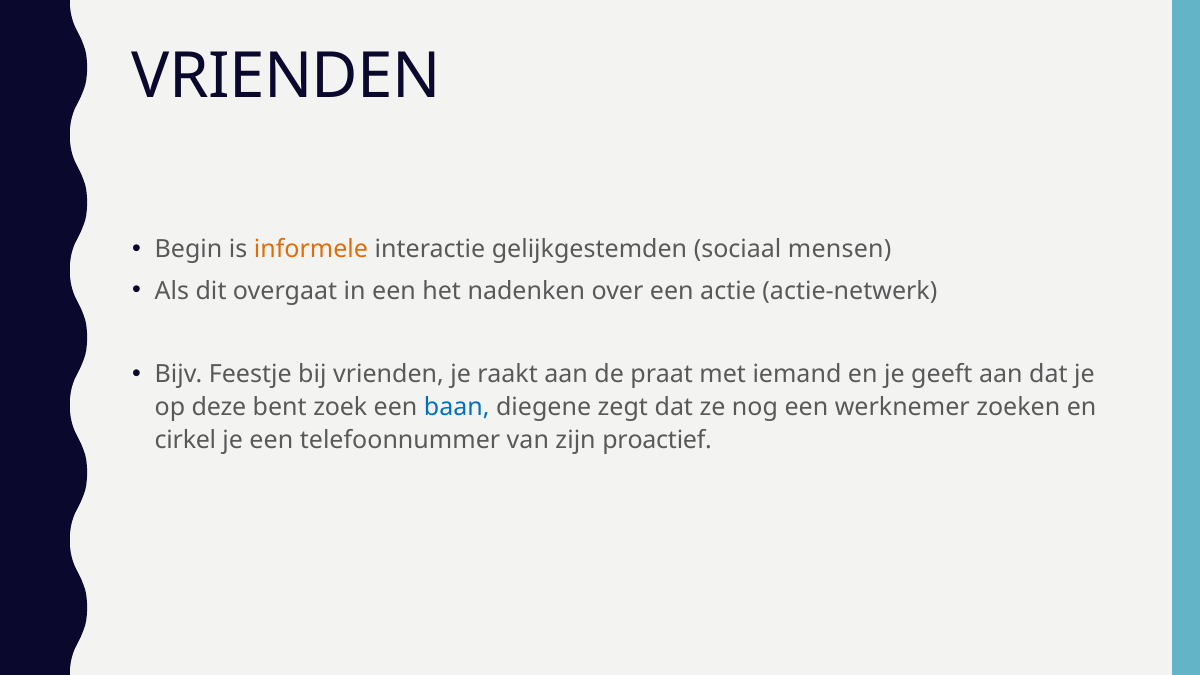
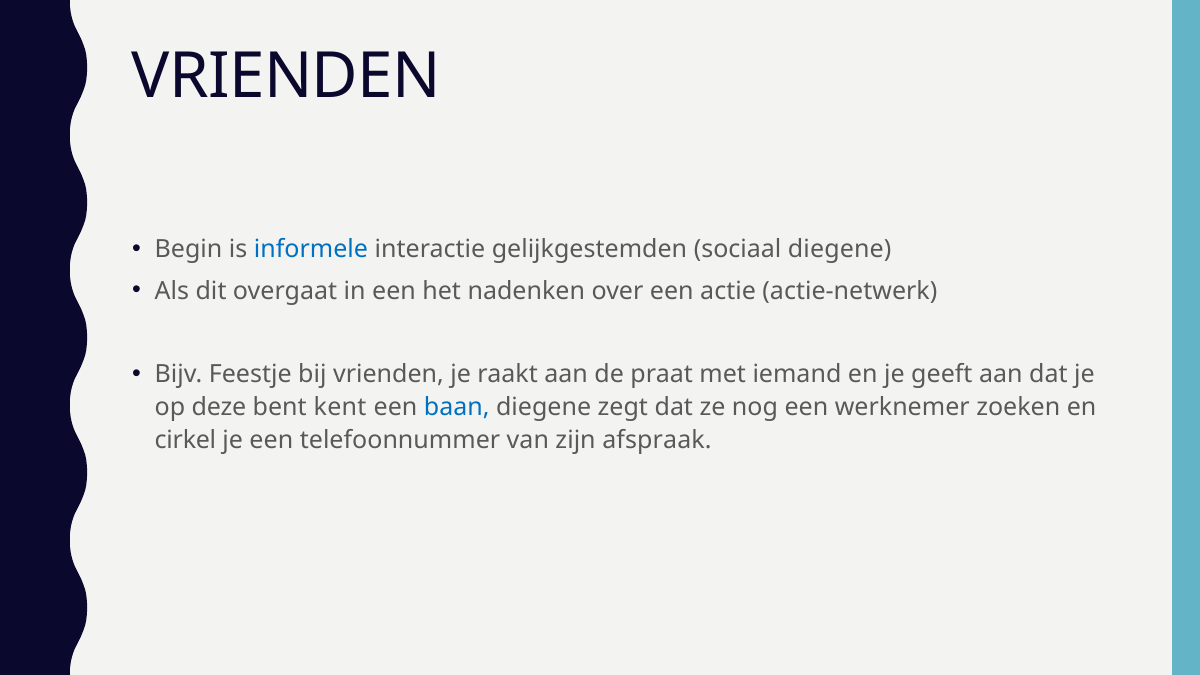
informele colour: orange -> blue
sociaal mensen: mensen -> diegene
zoek: zoek -> kent
proactief: proactief -> afspraak
